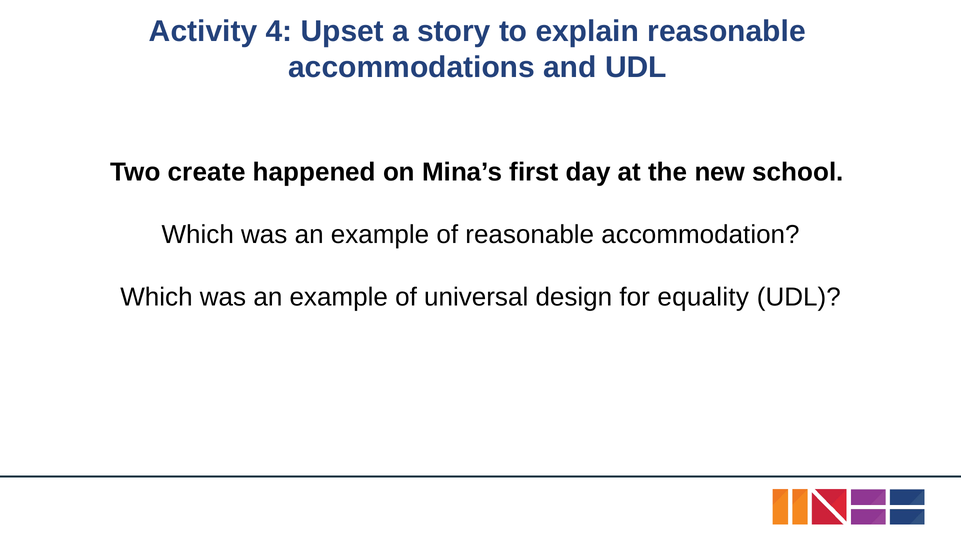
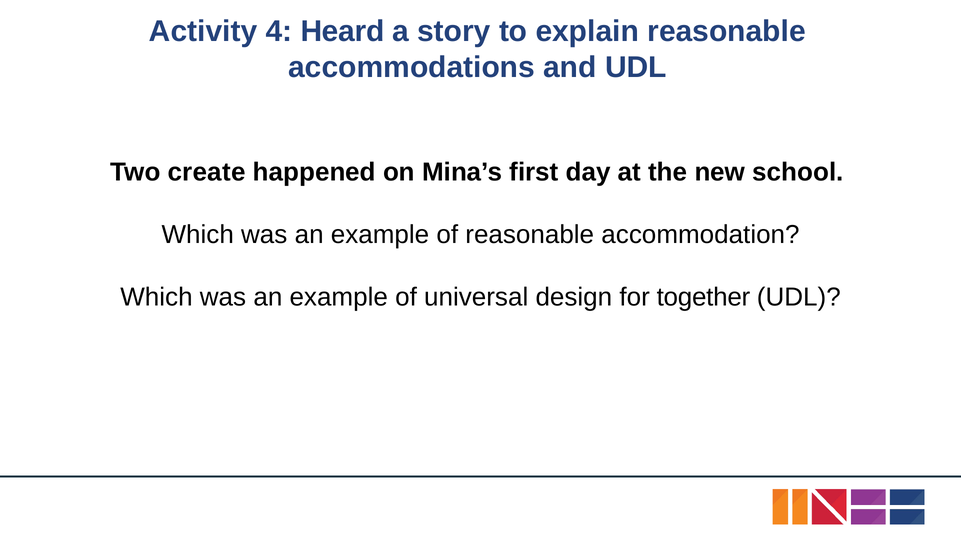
Upset: Upset -> Heard
equality: equality -> together
